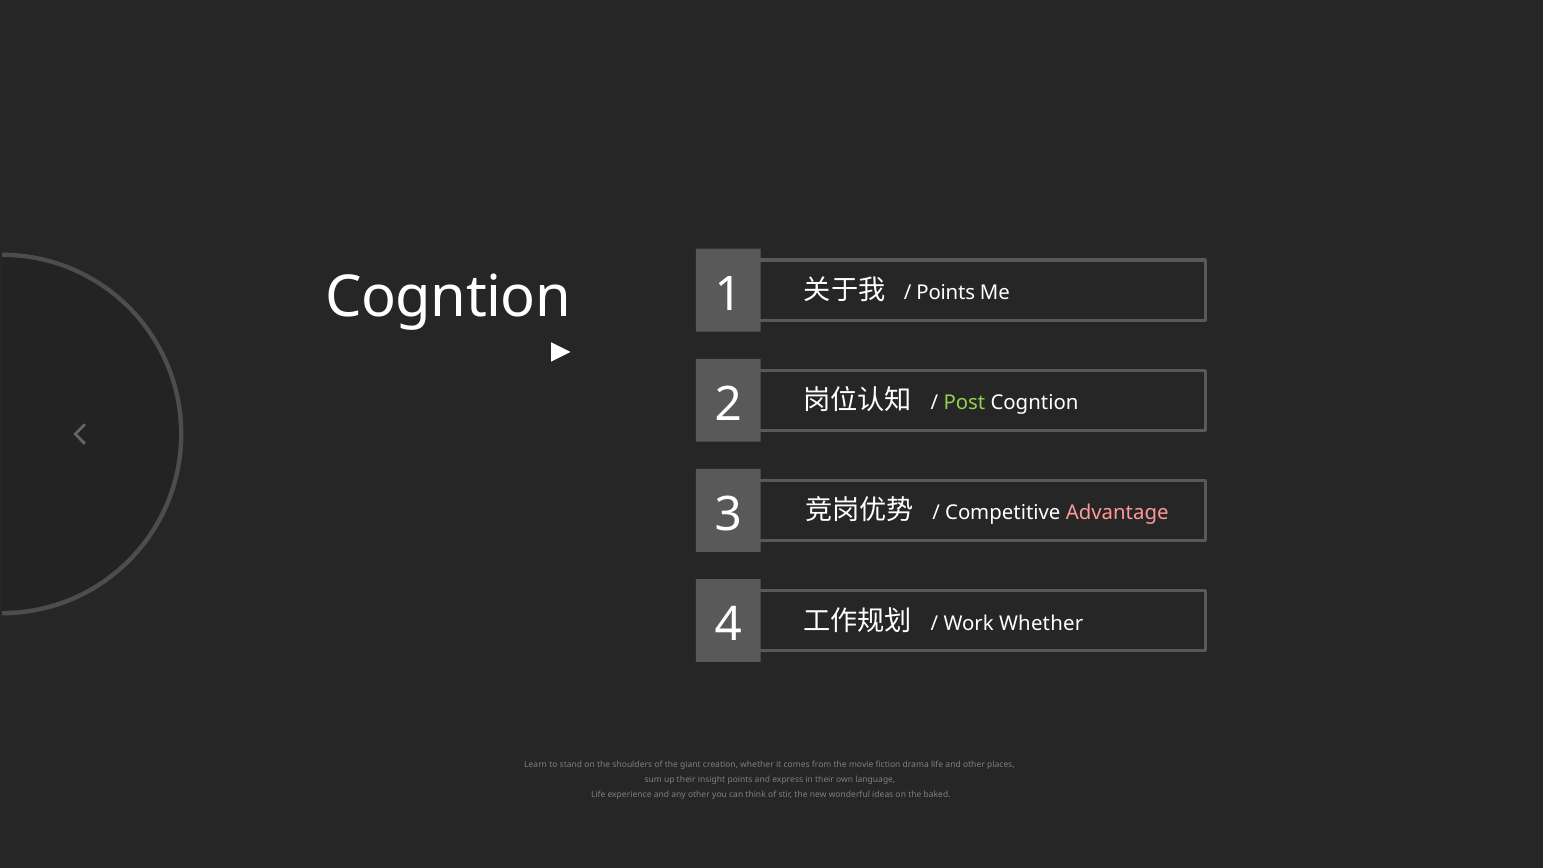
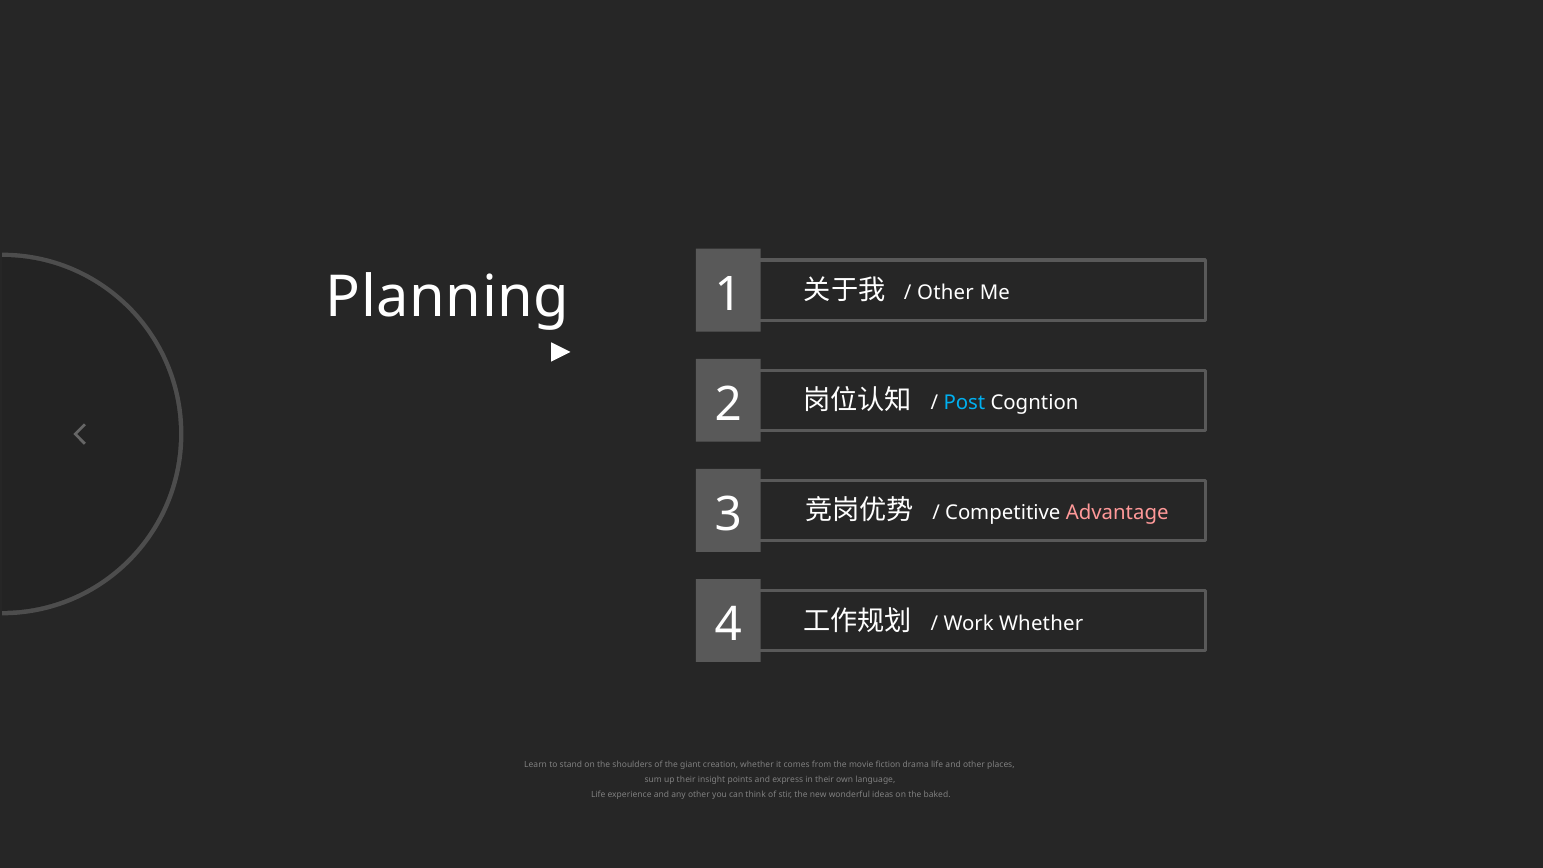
Points at (946, 293): Points -> Other
Cogntion at (448, 297): Cogntion -> Planning
Post colour: light green -> light blue
